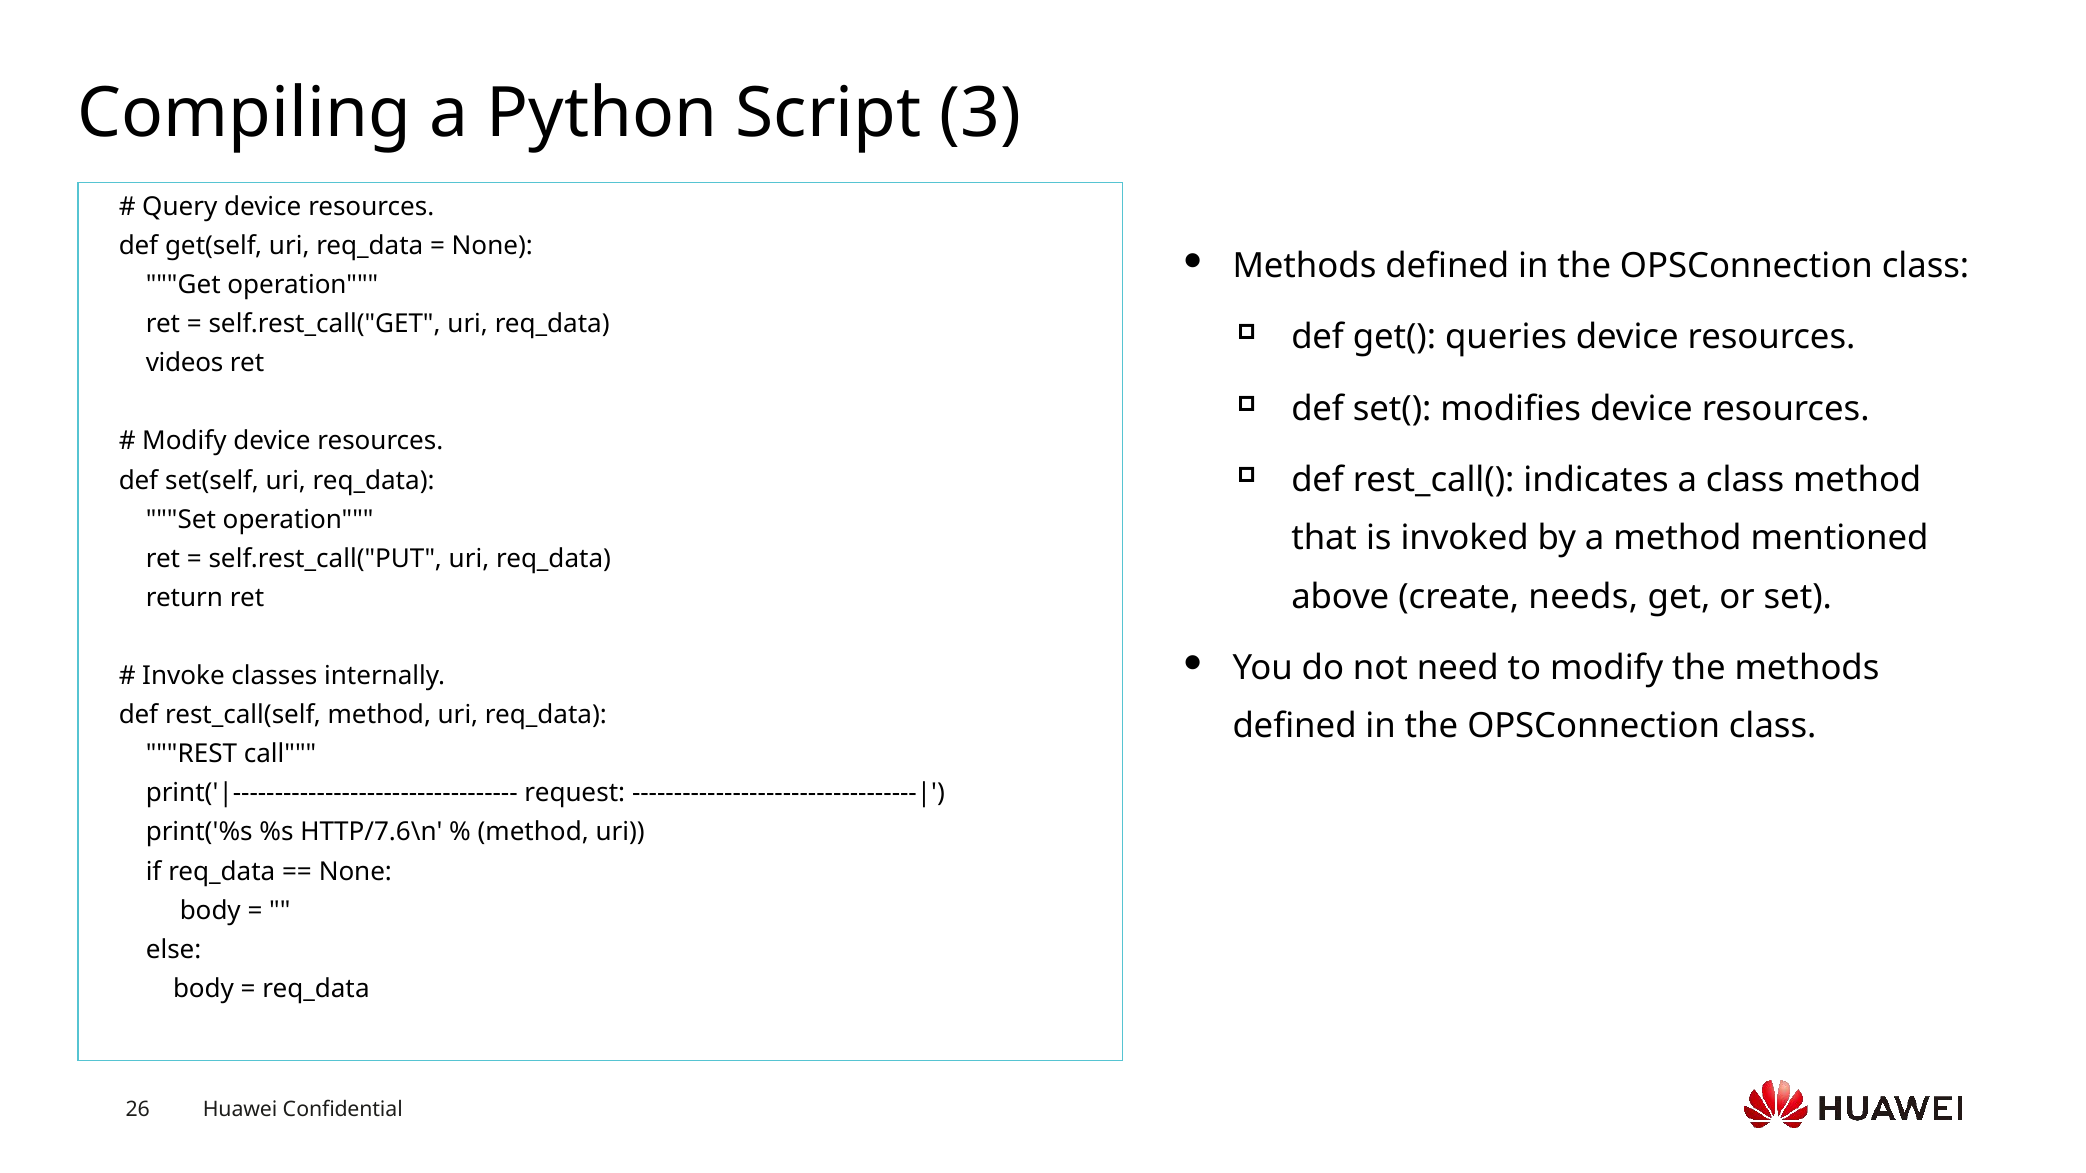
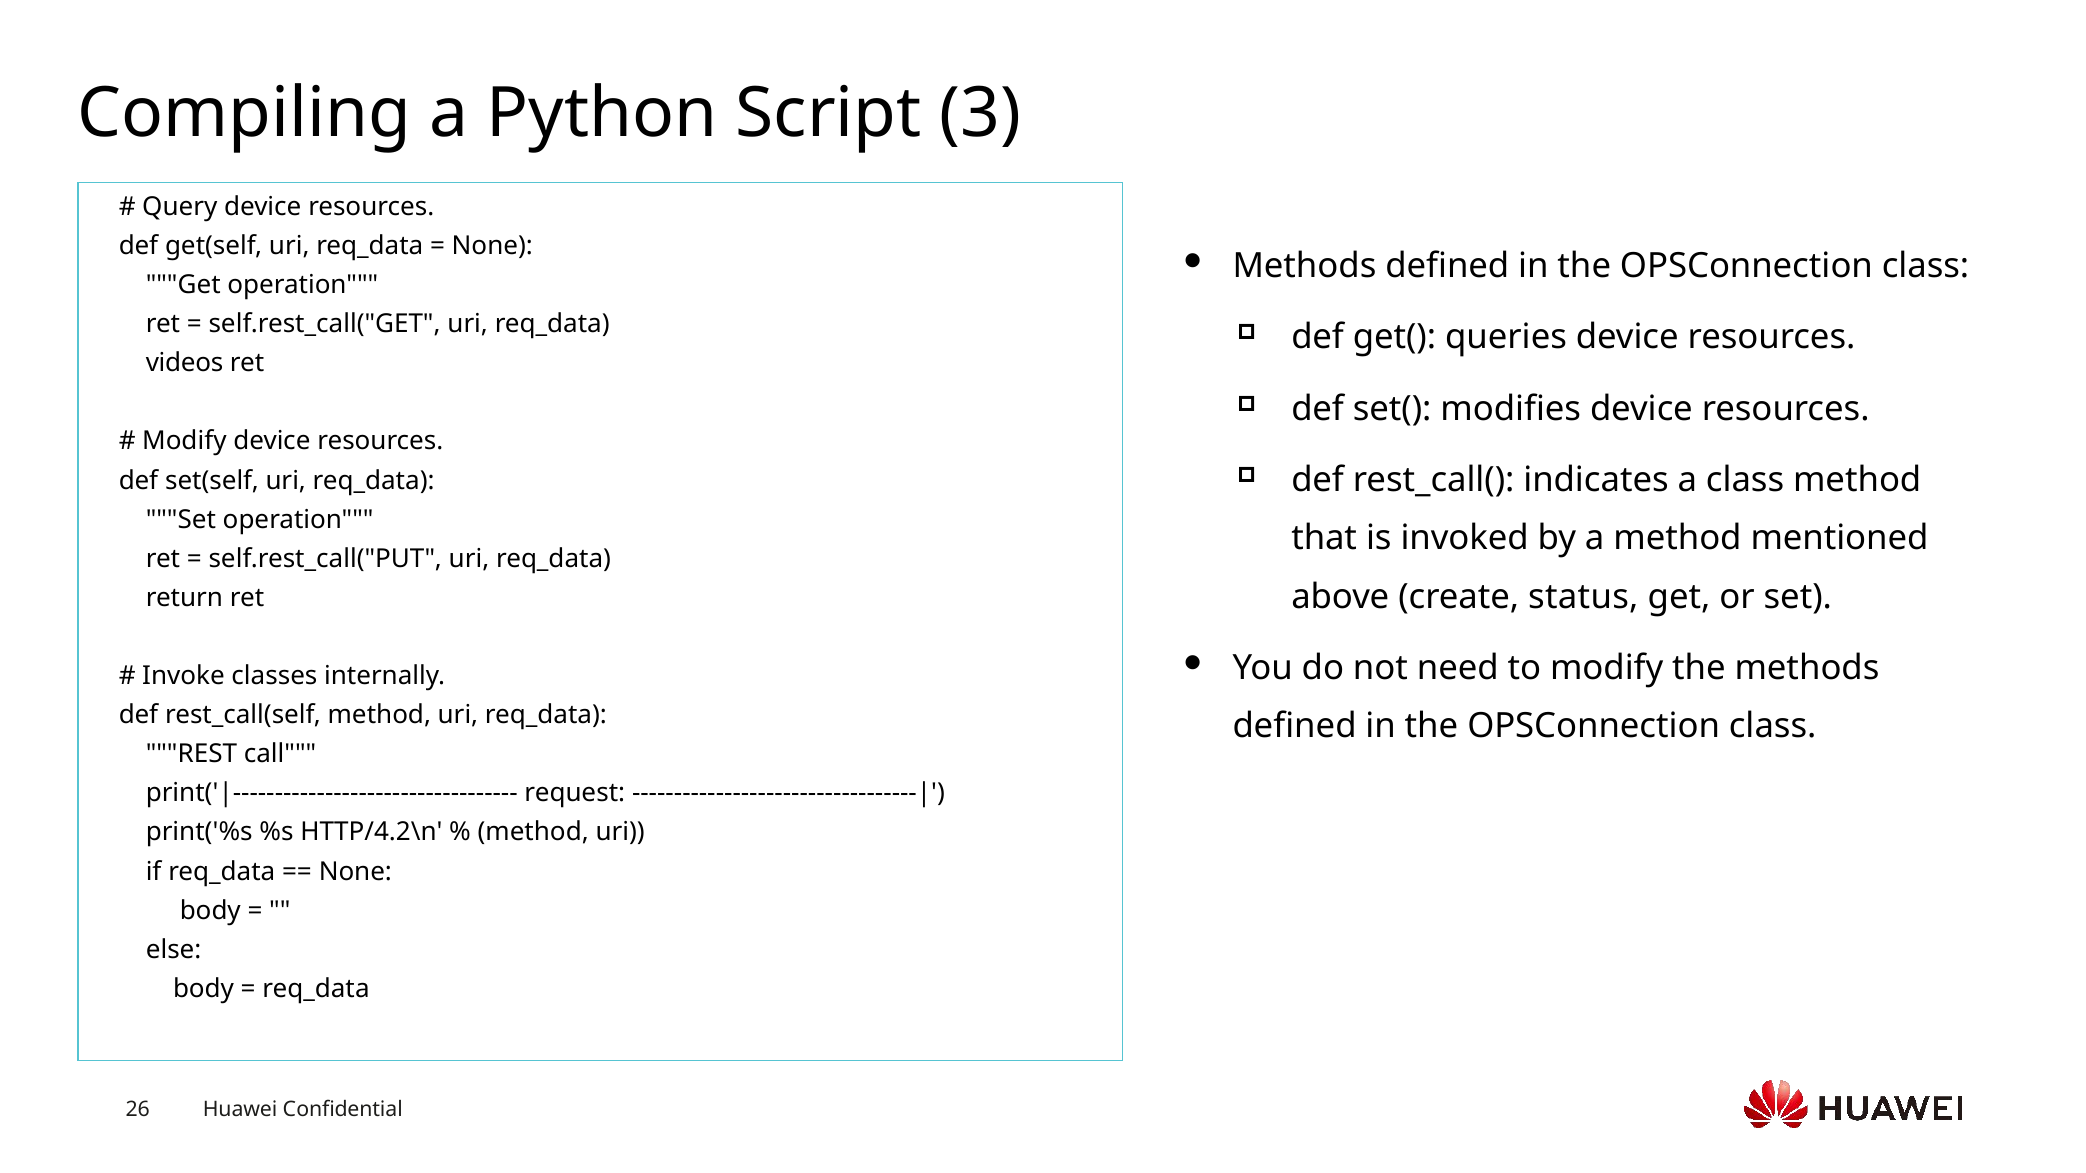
needs: needs -> status
HTTP/7.6\n: HTTP/7.6\n -> HTTP/4.2\n
